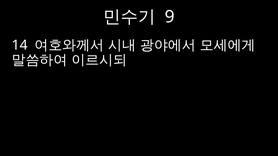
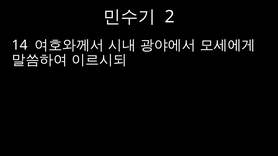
9: 9 -> 2
